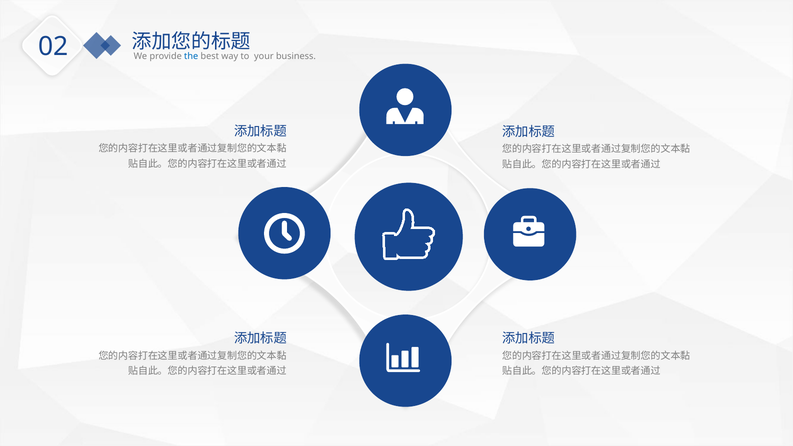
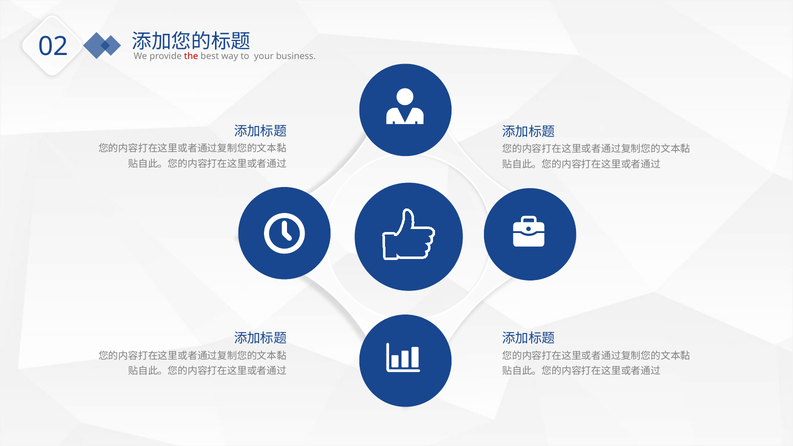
the colour: blue -> red
